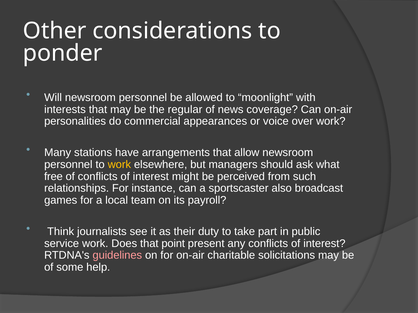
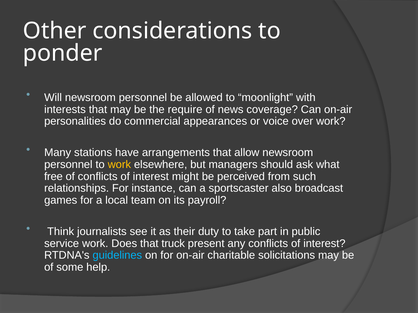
regular: regular -> require
point: point -> truck
guidelines colour: pink -> light blue
